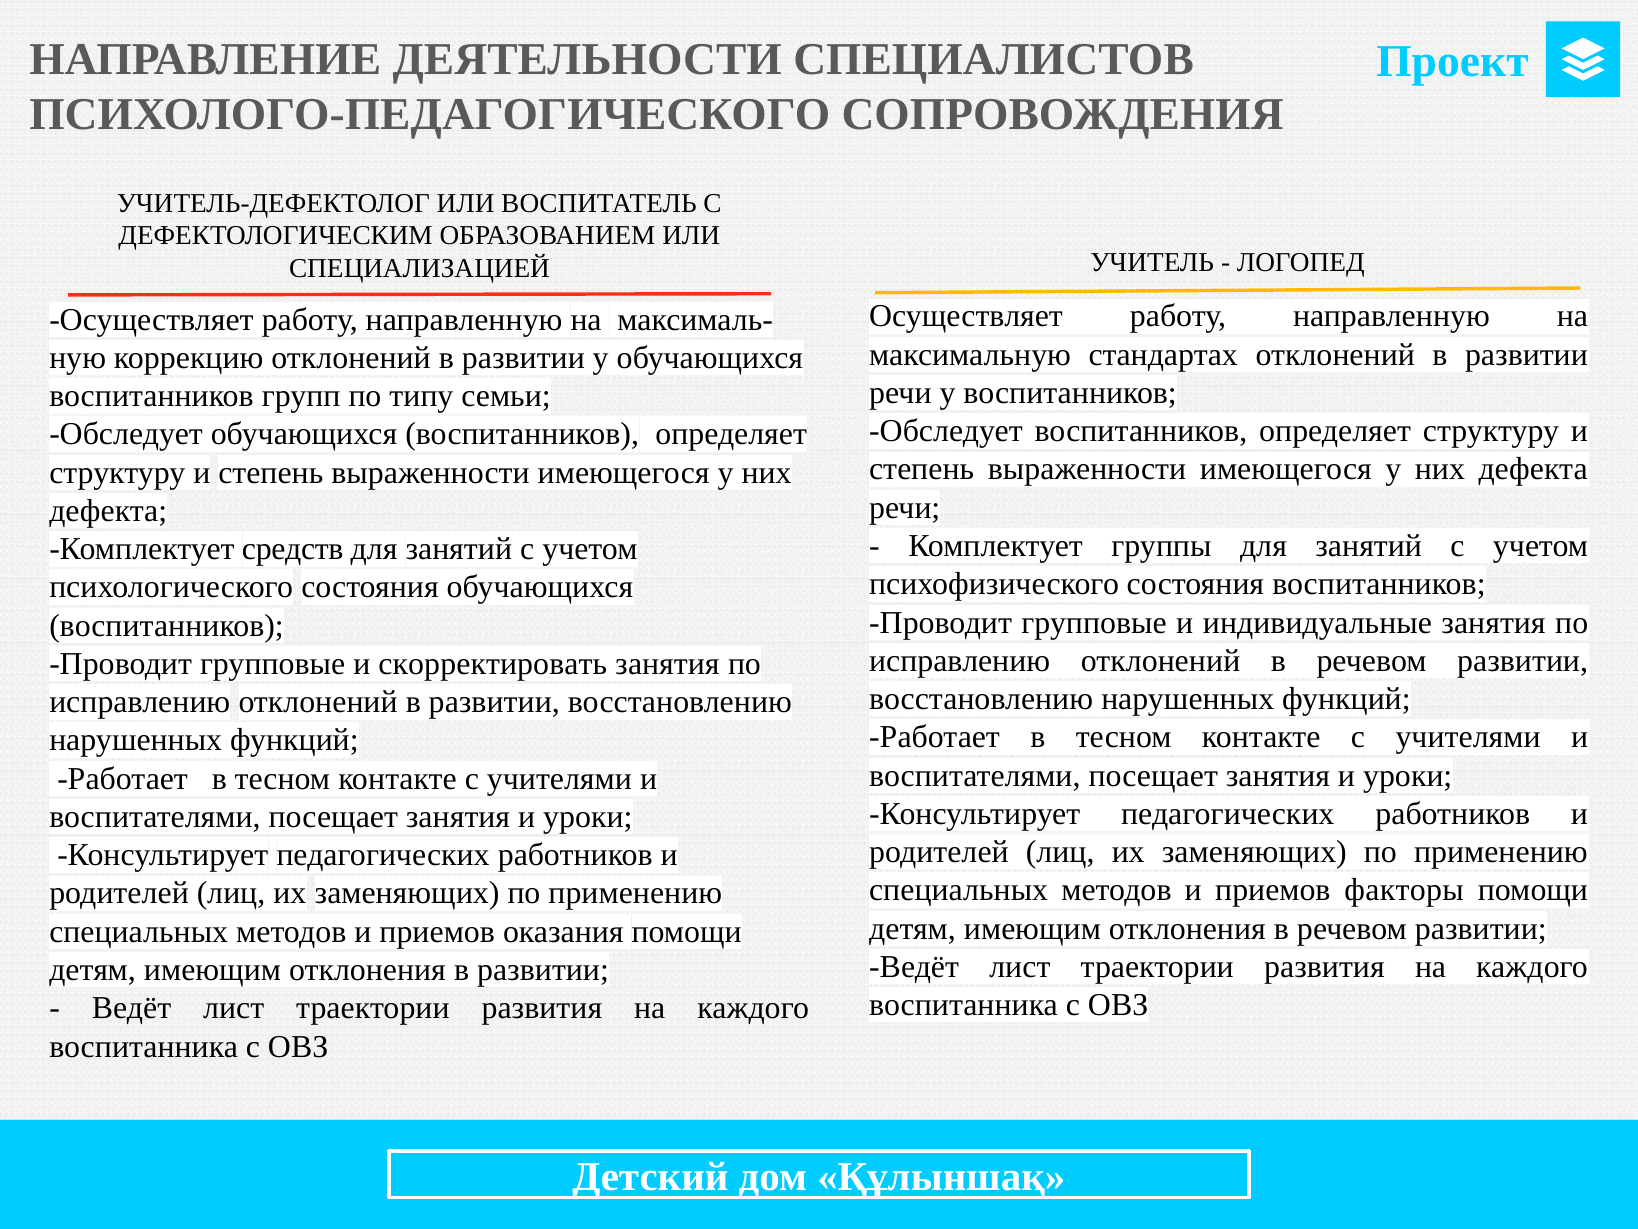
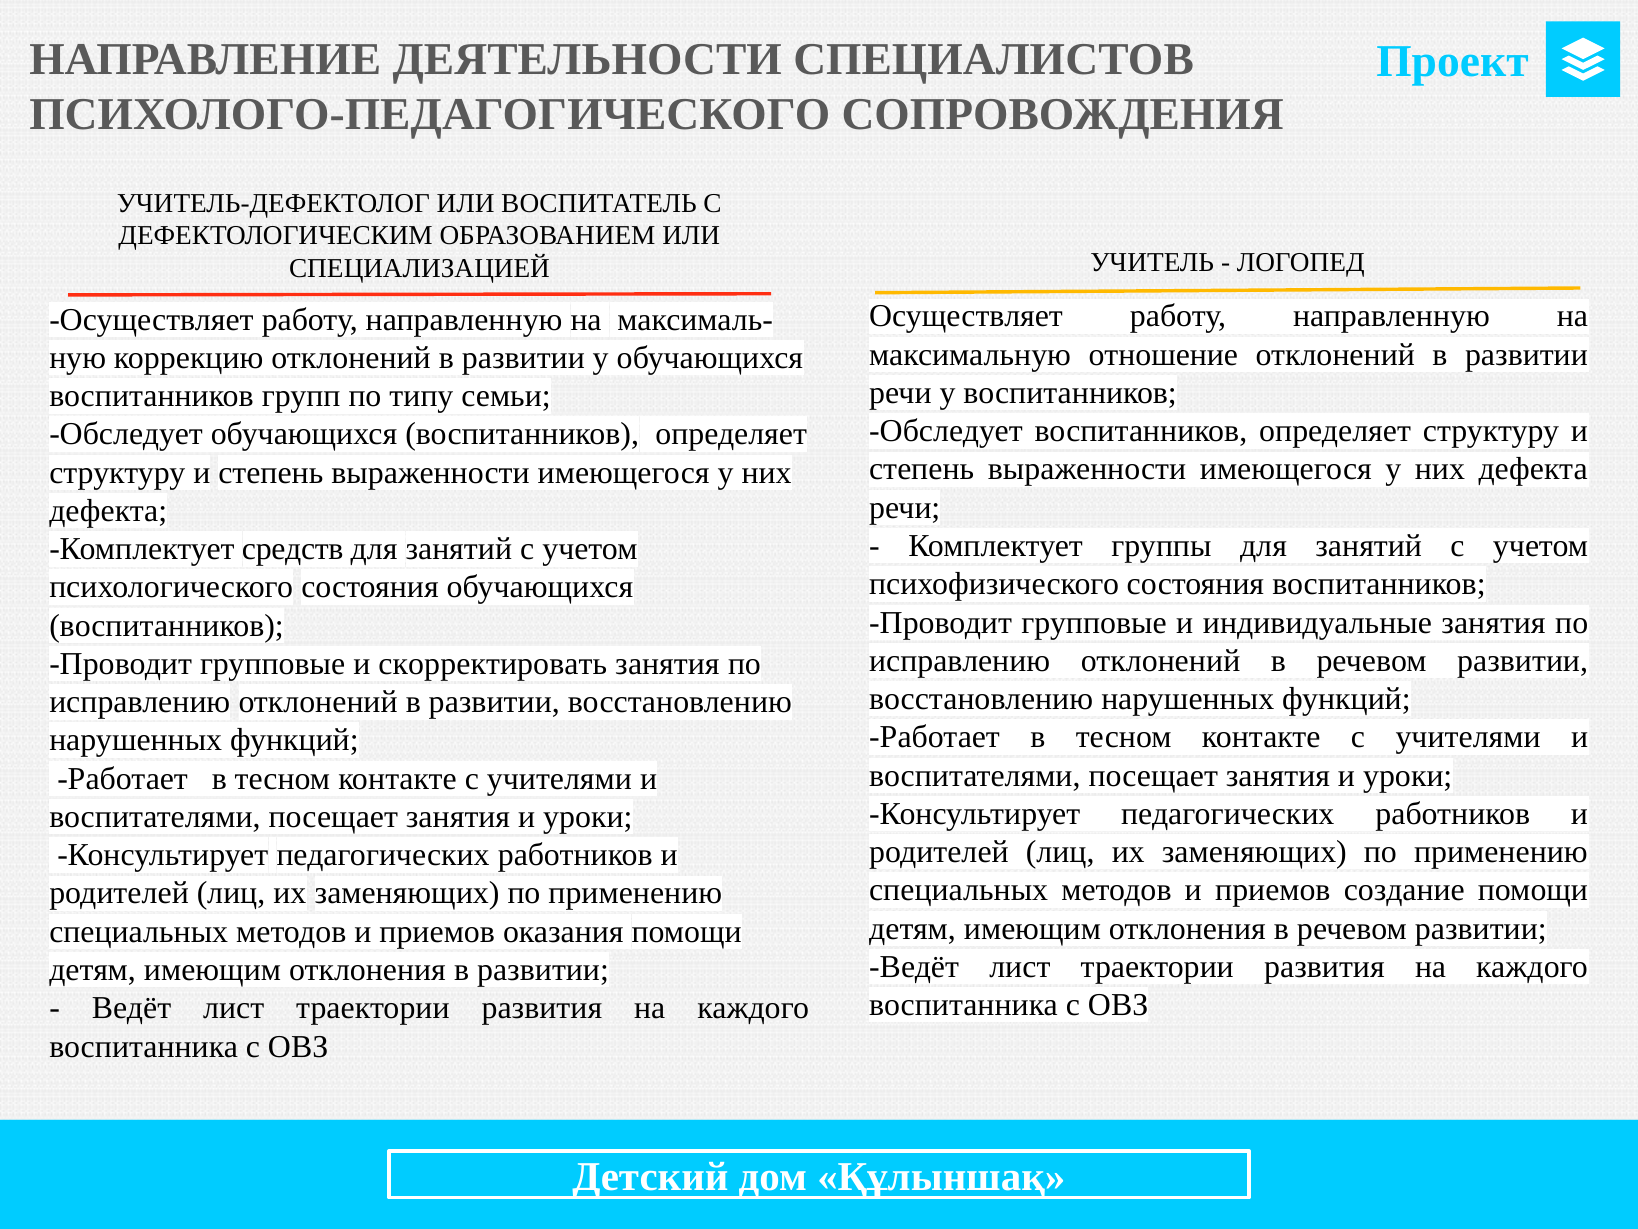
стандартах: стандартах -> отношение
факторы: факторы -> создание
